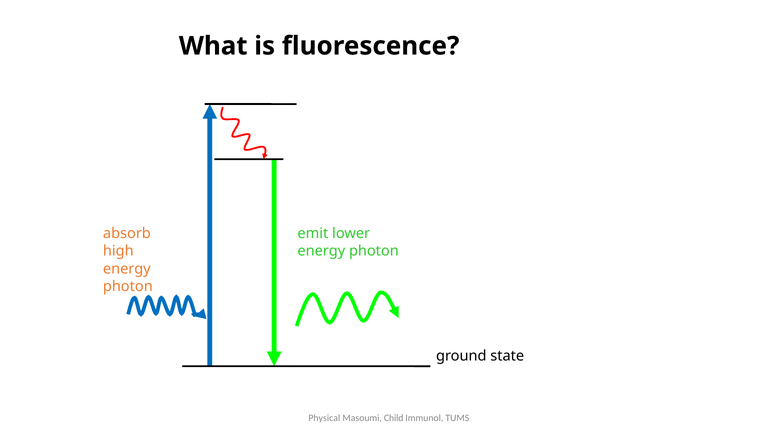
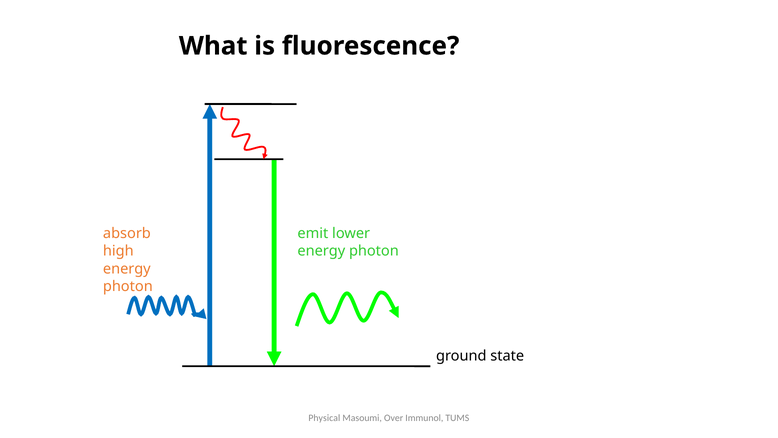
Child: Child -> Over
